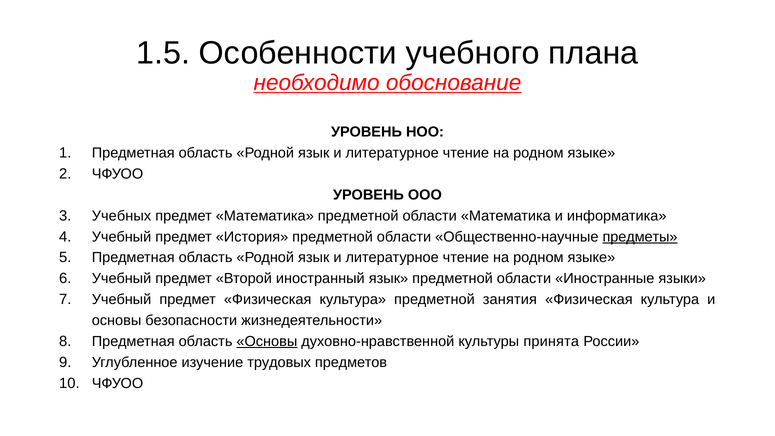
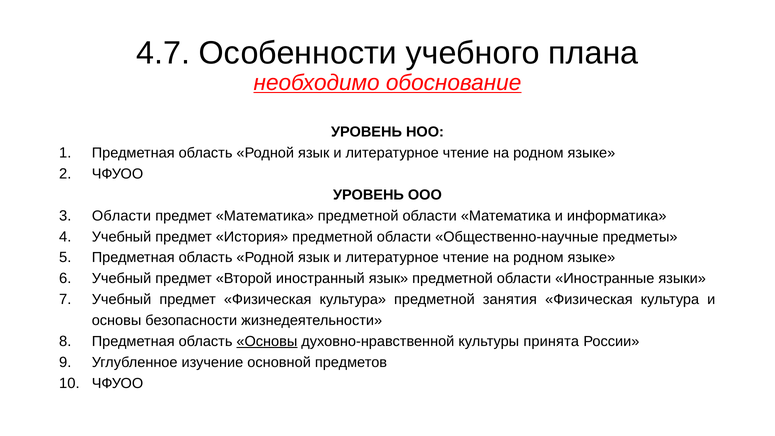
1.5: 1.5 -> 4.7
Учебных at (122, 216): Учебных -> Области
предметы underline: present -> none
трудовых: трудовых -> основной
